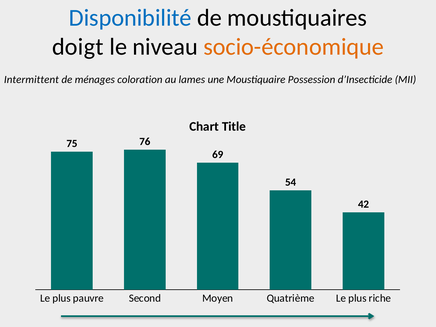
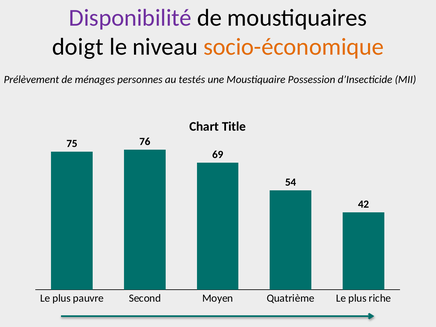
Disponibilité colour: blue -> purple
Intermittent: Intermittent -> Prélèvement
coloration: coloration -> personnes
lames: lames -> testés
